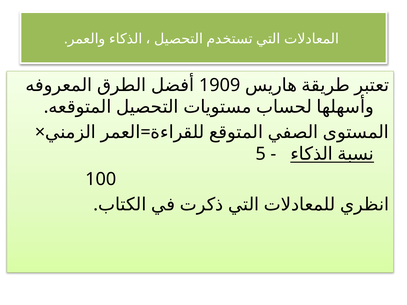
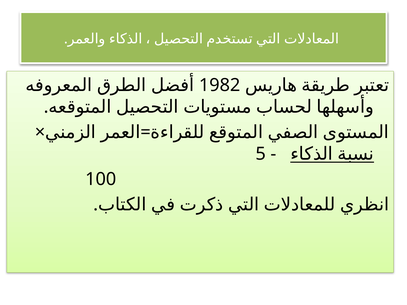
1909: 1909 -> 1982
